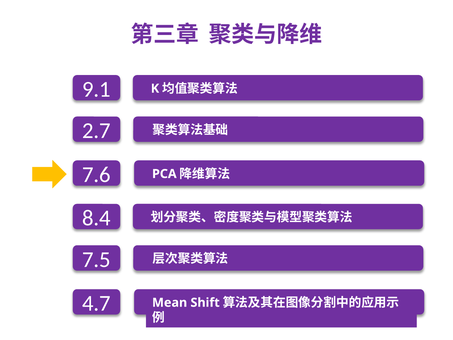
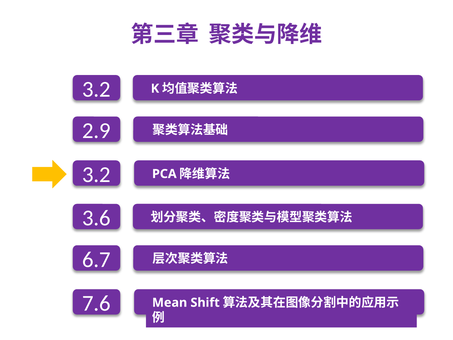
9.1 at (96, 89): 9.1 -> 3.2
2.7: 2.7 -> 2.9
7.6 at (96, 175): 7.6 -> 3.2
8.4: 8.4 -> 3.6
7.5: 7.5 -> 6.7
4.7: 4.7 -> 7.6
